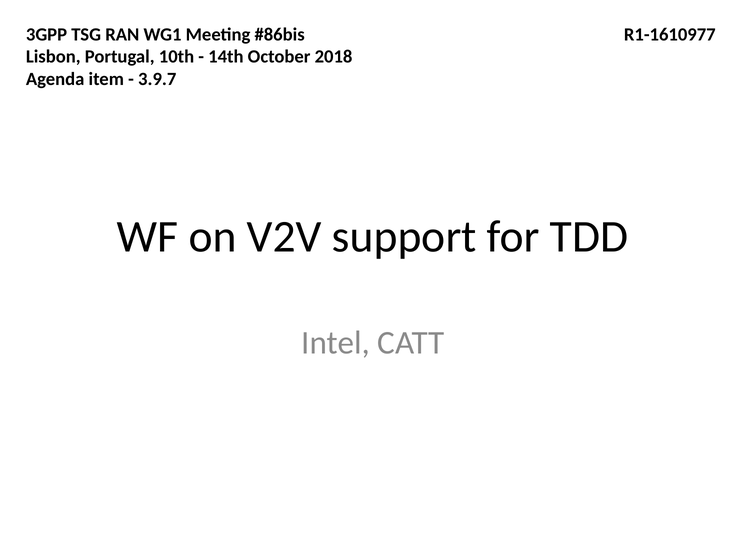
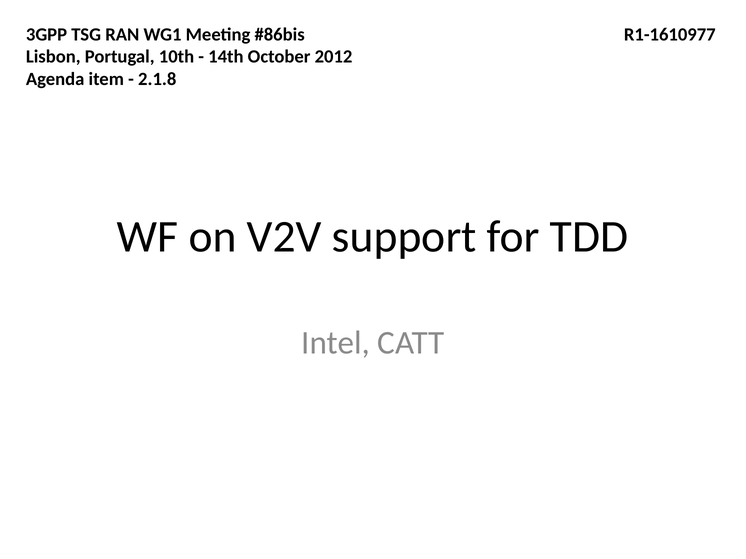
2018: 2018 -> 2012
3.9.7: 3.9.7 -> 2.1.8
